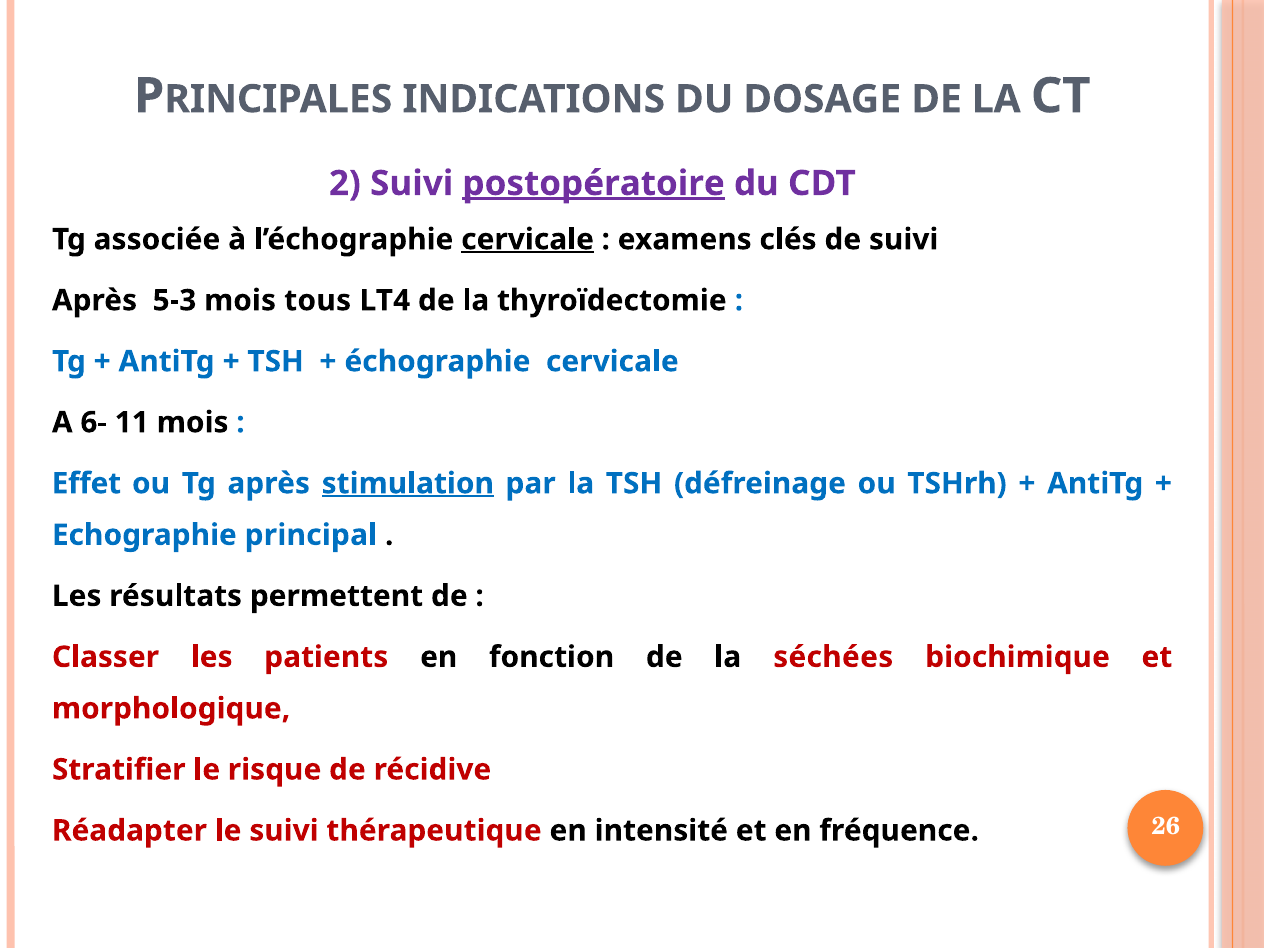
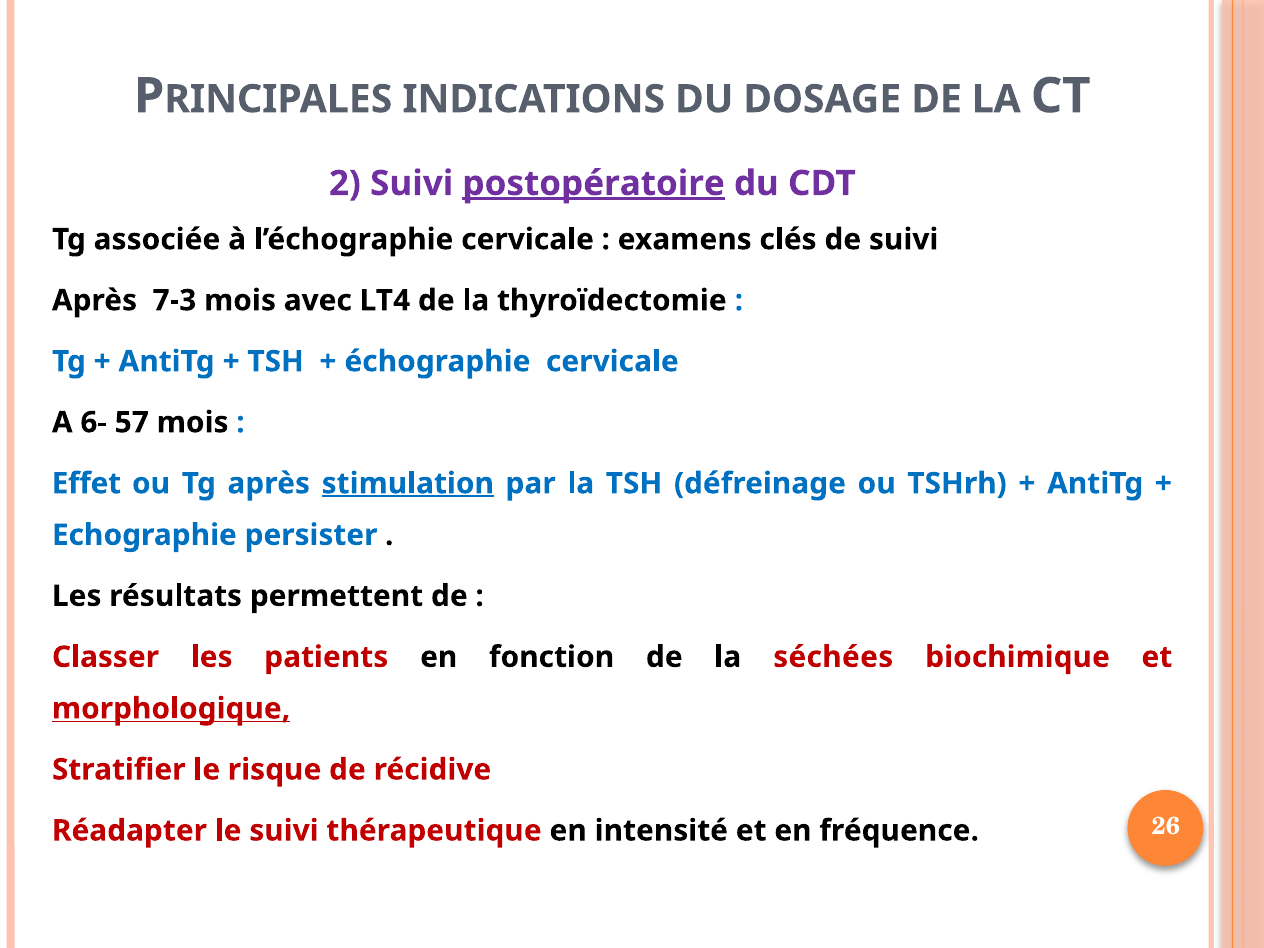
cervicale at (528, 239) underline: present -> none
5-3: 5-3 -> 7-3
tous: tous -> avec
11: 11 -> 57
principal: principal -> persister
morphologique underline: none -> present
